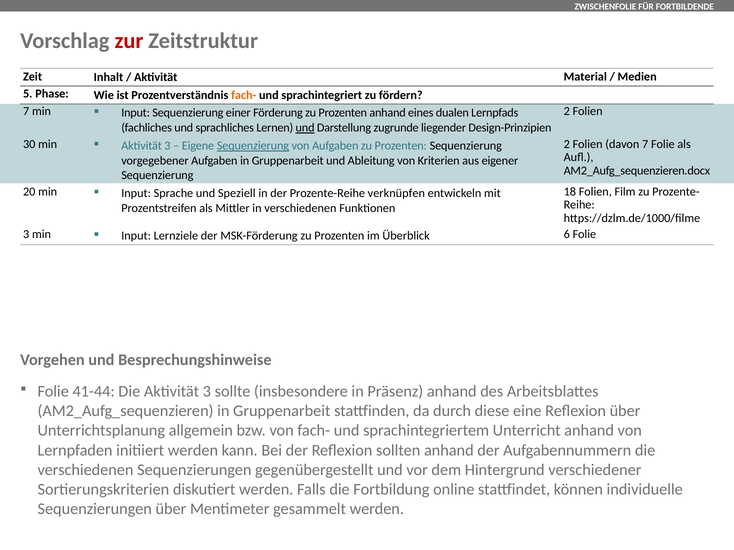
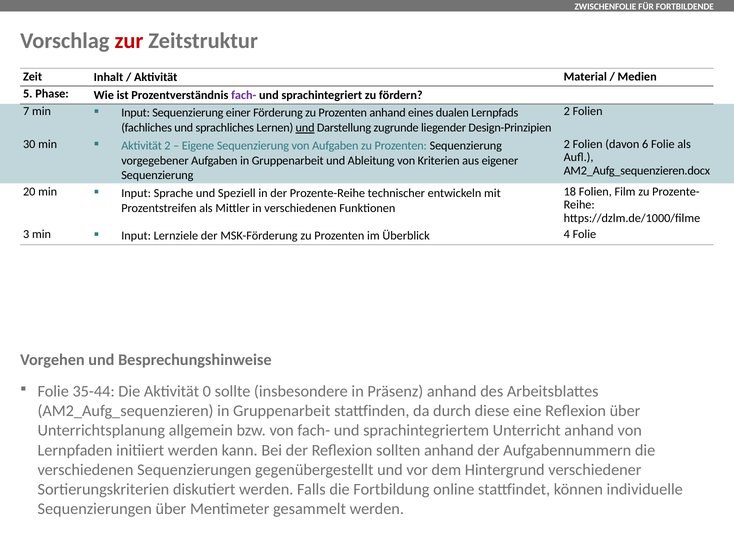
fach- at (244, 95) colour: orange -> purple
3 at (167, 146): 3 -> 2
Sequenzierung at (253, 146) underline: present -> none
davon 7: 7 -> 6
verknüpfen: verknüpfen -> technischer
6: 6 -> 4
41-44: 41-44 -> 35-44
Die Aktivität 3: 3 -> 0
